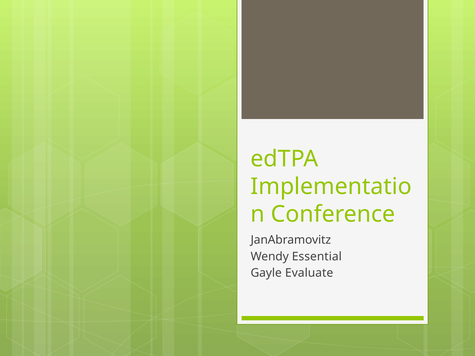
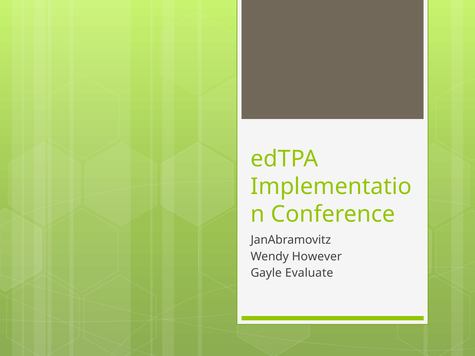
Essential: Essential -> However
